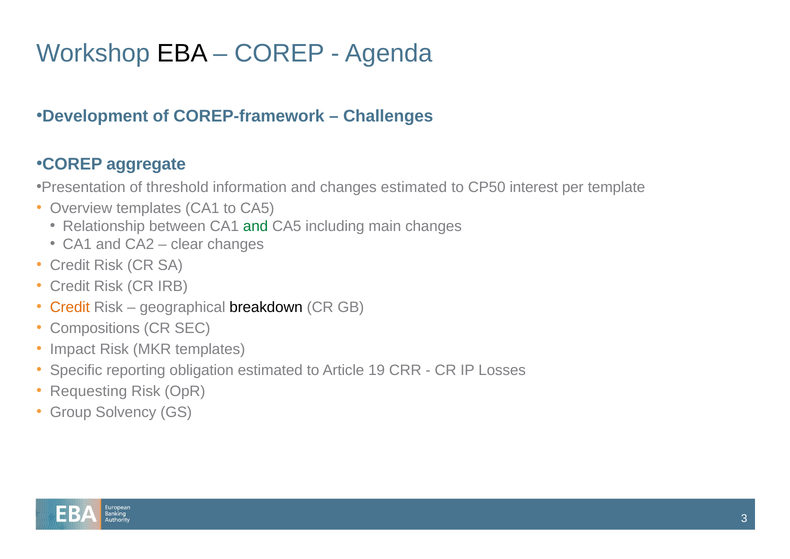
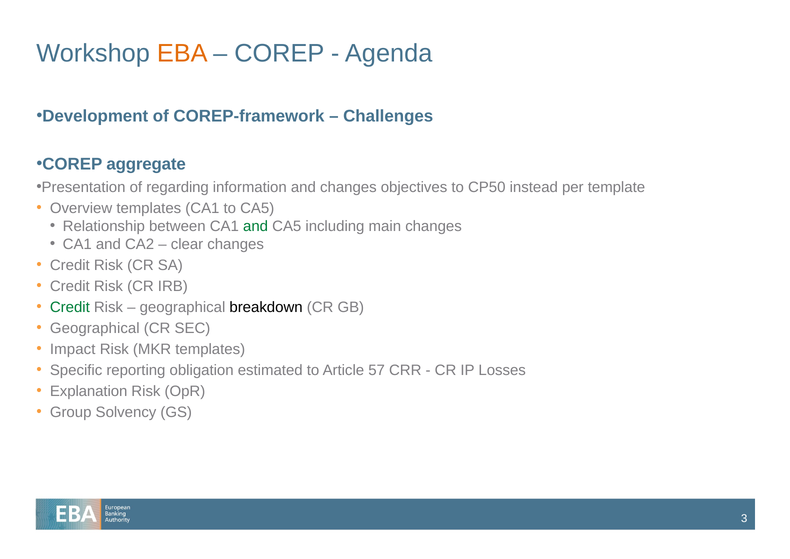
EBA colour: black -> orange
threshold: threshold -> regarding
changes estimated: estimated -> objectives
interest: interest -> instead
Credit at (70, 307) colour: orange -> green
Compositions at (95, 328): Compositions -> Geographical
19: 19 -> 57
Requesting: Requesting -> Explanation
